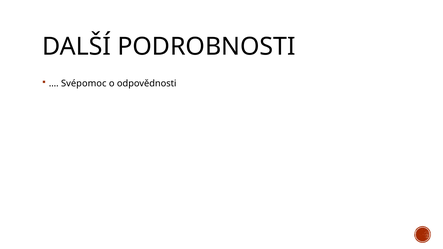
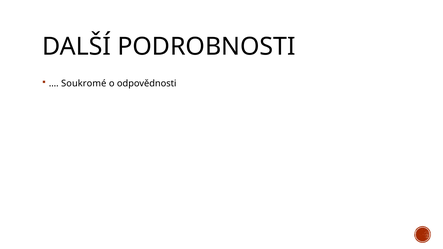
Svépomoc: Svépomoc -> Soukromé
